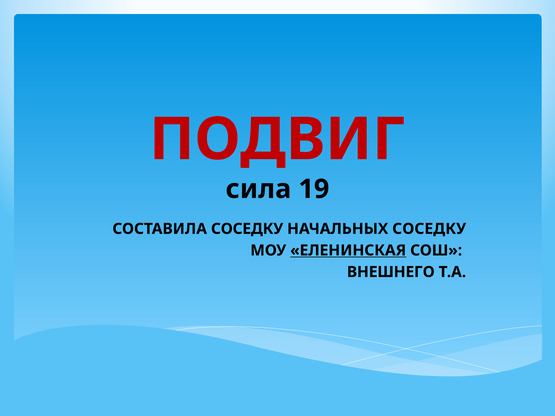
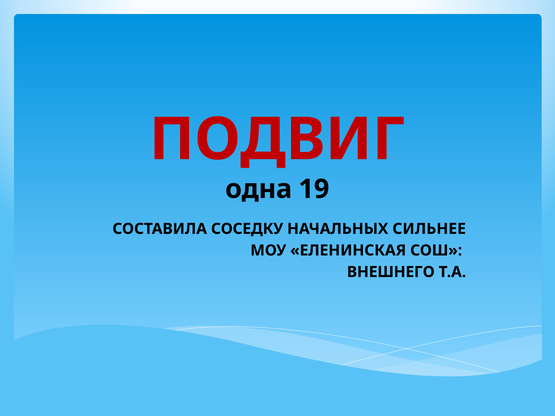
сила: сила -> одна
НАЧАЛЬНЫХ СОСЕДКУ: СОСЕДКУ -> СИЛЬНЕЕ
ЕЛЕНИНСКАЯ underline: present -> none
